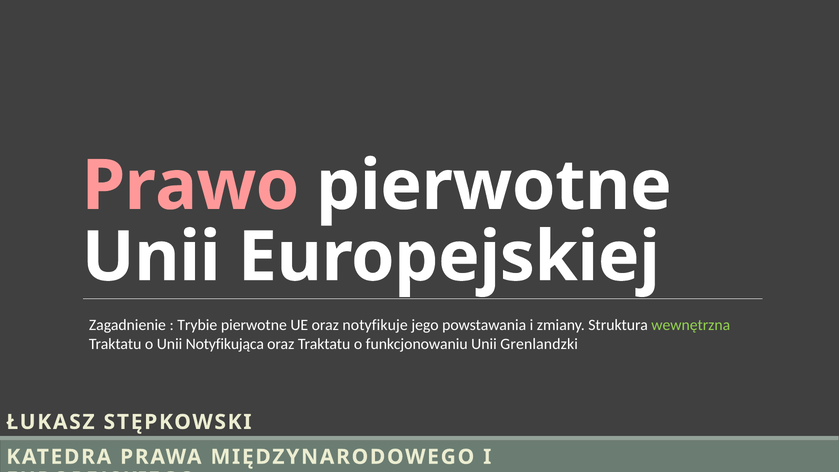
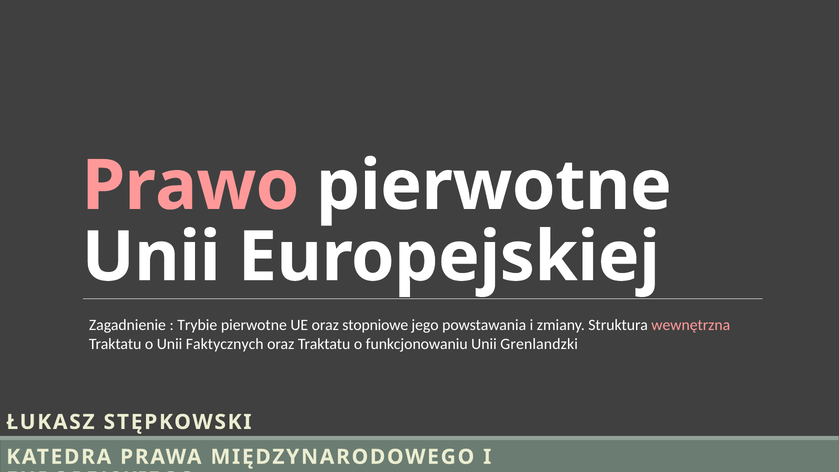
notyfikuje: notyfikuje -> stopniowe
wewnętrzna colour: light green -> pink
Notyfikująca: Notyfikująca -> Faktycznych
